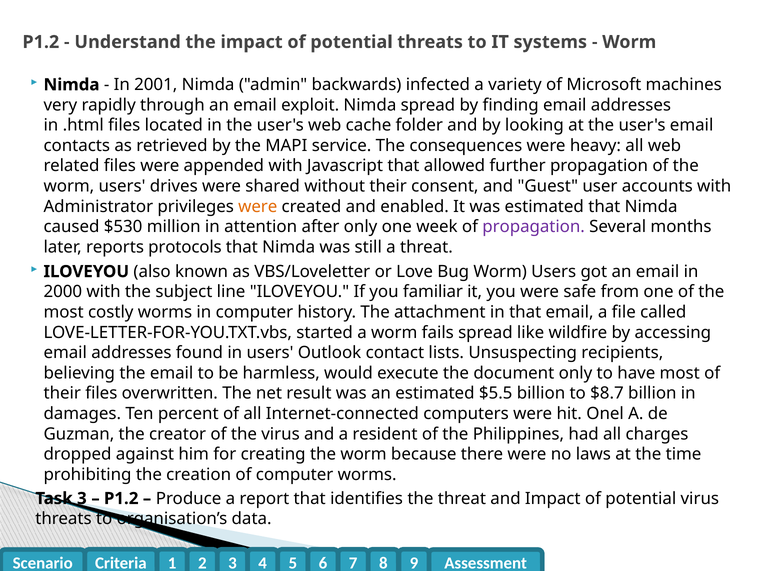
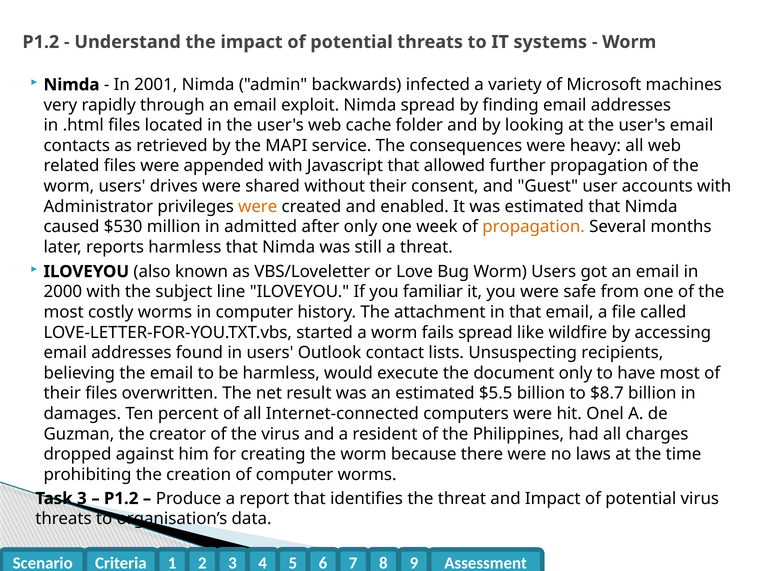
attention: attention -> admitted
propagation at (534, 227) colour: purple -> orange
reports protocols: protocols -> harmless
